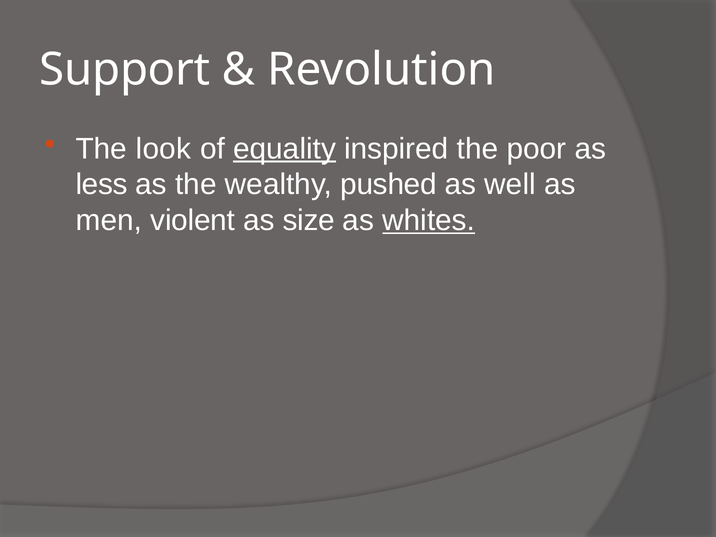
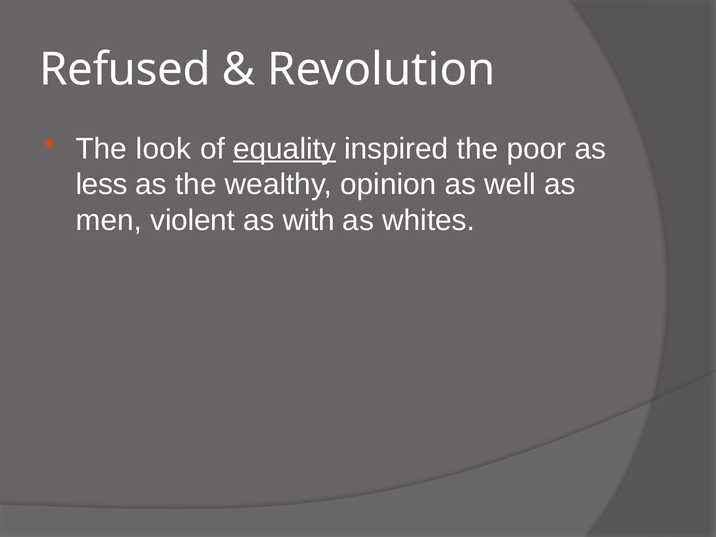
Support: Support -> Refused
pushed: pushed -> opinion
size: size -> with
whites underline: present -> none
